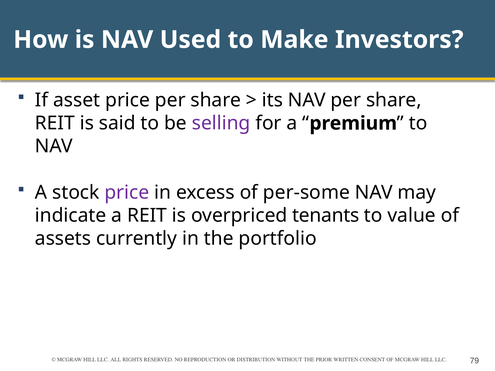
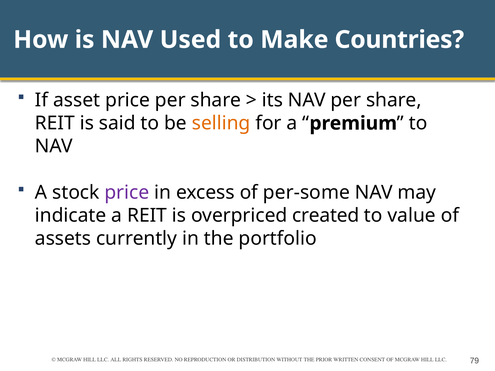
Investors: Investors -> Countries
selling colour: purple -> orange
tenants: tenants -> created
